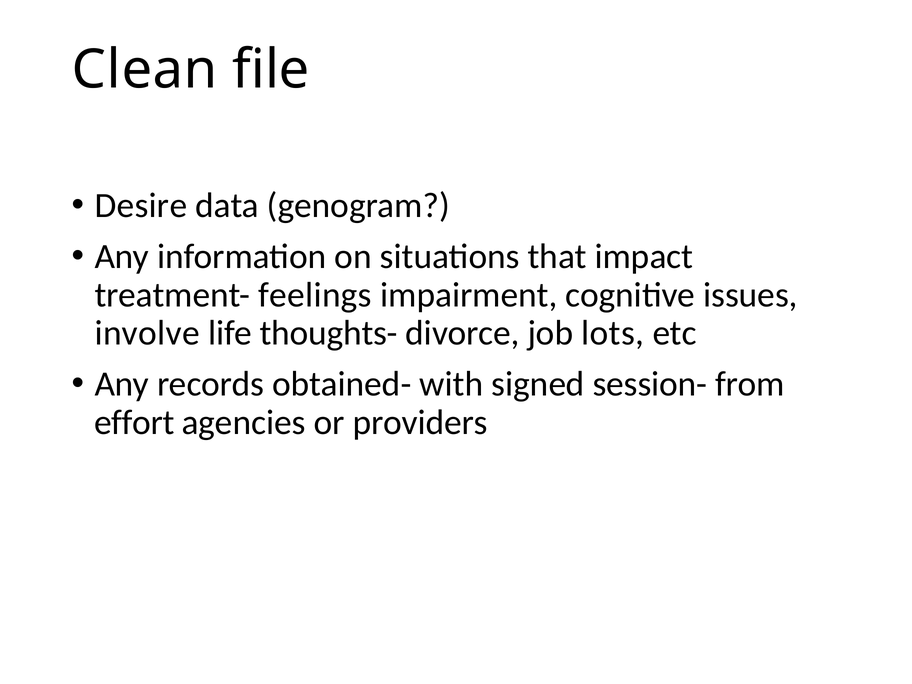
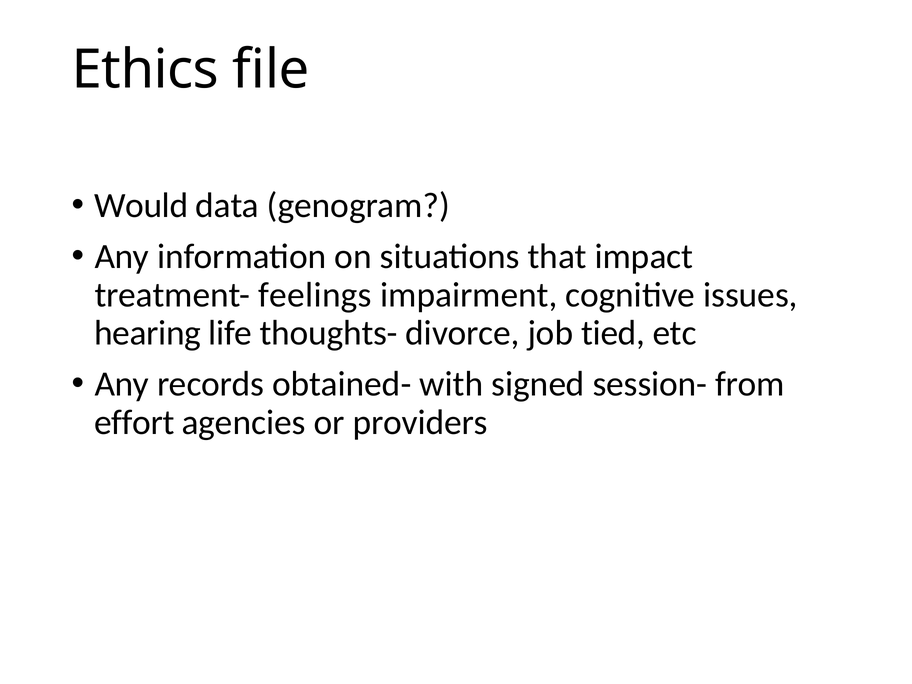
Clean: Clean -> Ethics
Desire: Desire -> Would
involve: involve -> hearing
lots: lots -> tied
